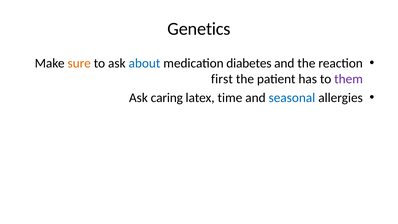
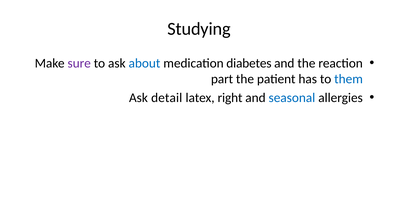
Genetics: Genetics -> Studying
sure colour: orange -> purple
first: first -> part
them colour: purple -> blue
caring: caring -> detail
time: time -> right
